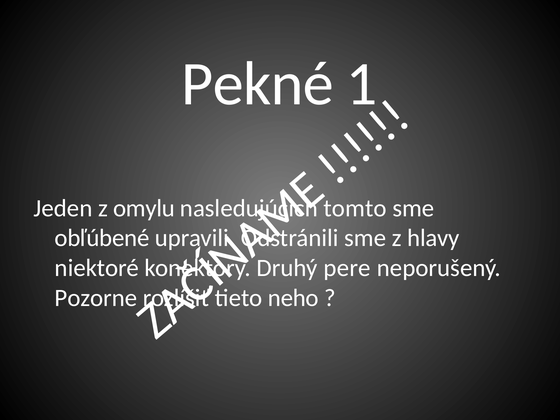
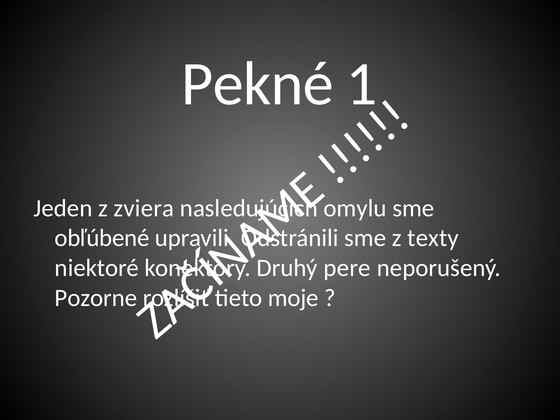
omylu: omylu -> zviera
tomto: tomto -> omylu
hlavy: hlavy -> texty
neho: neho -> moje
